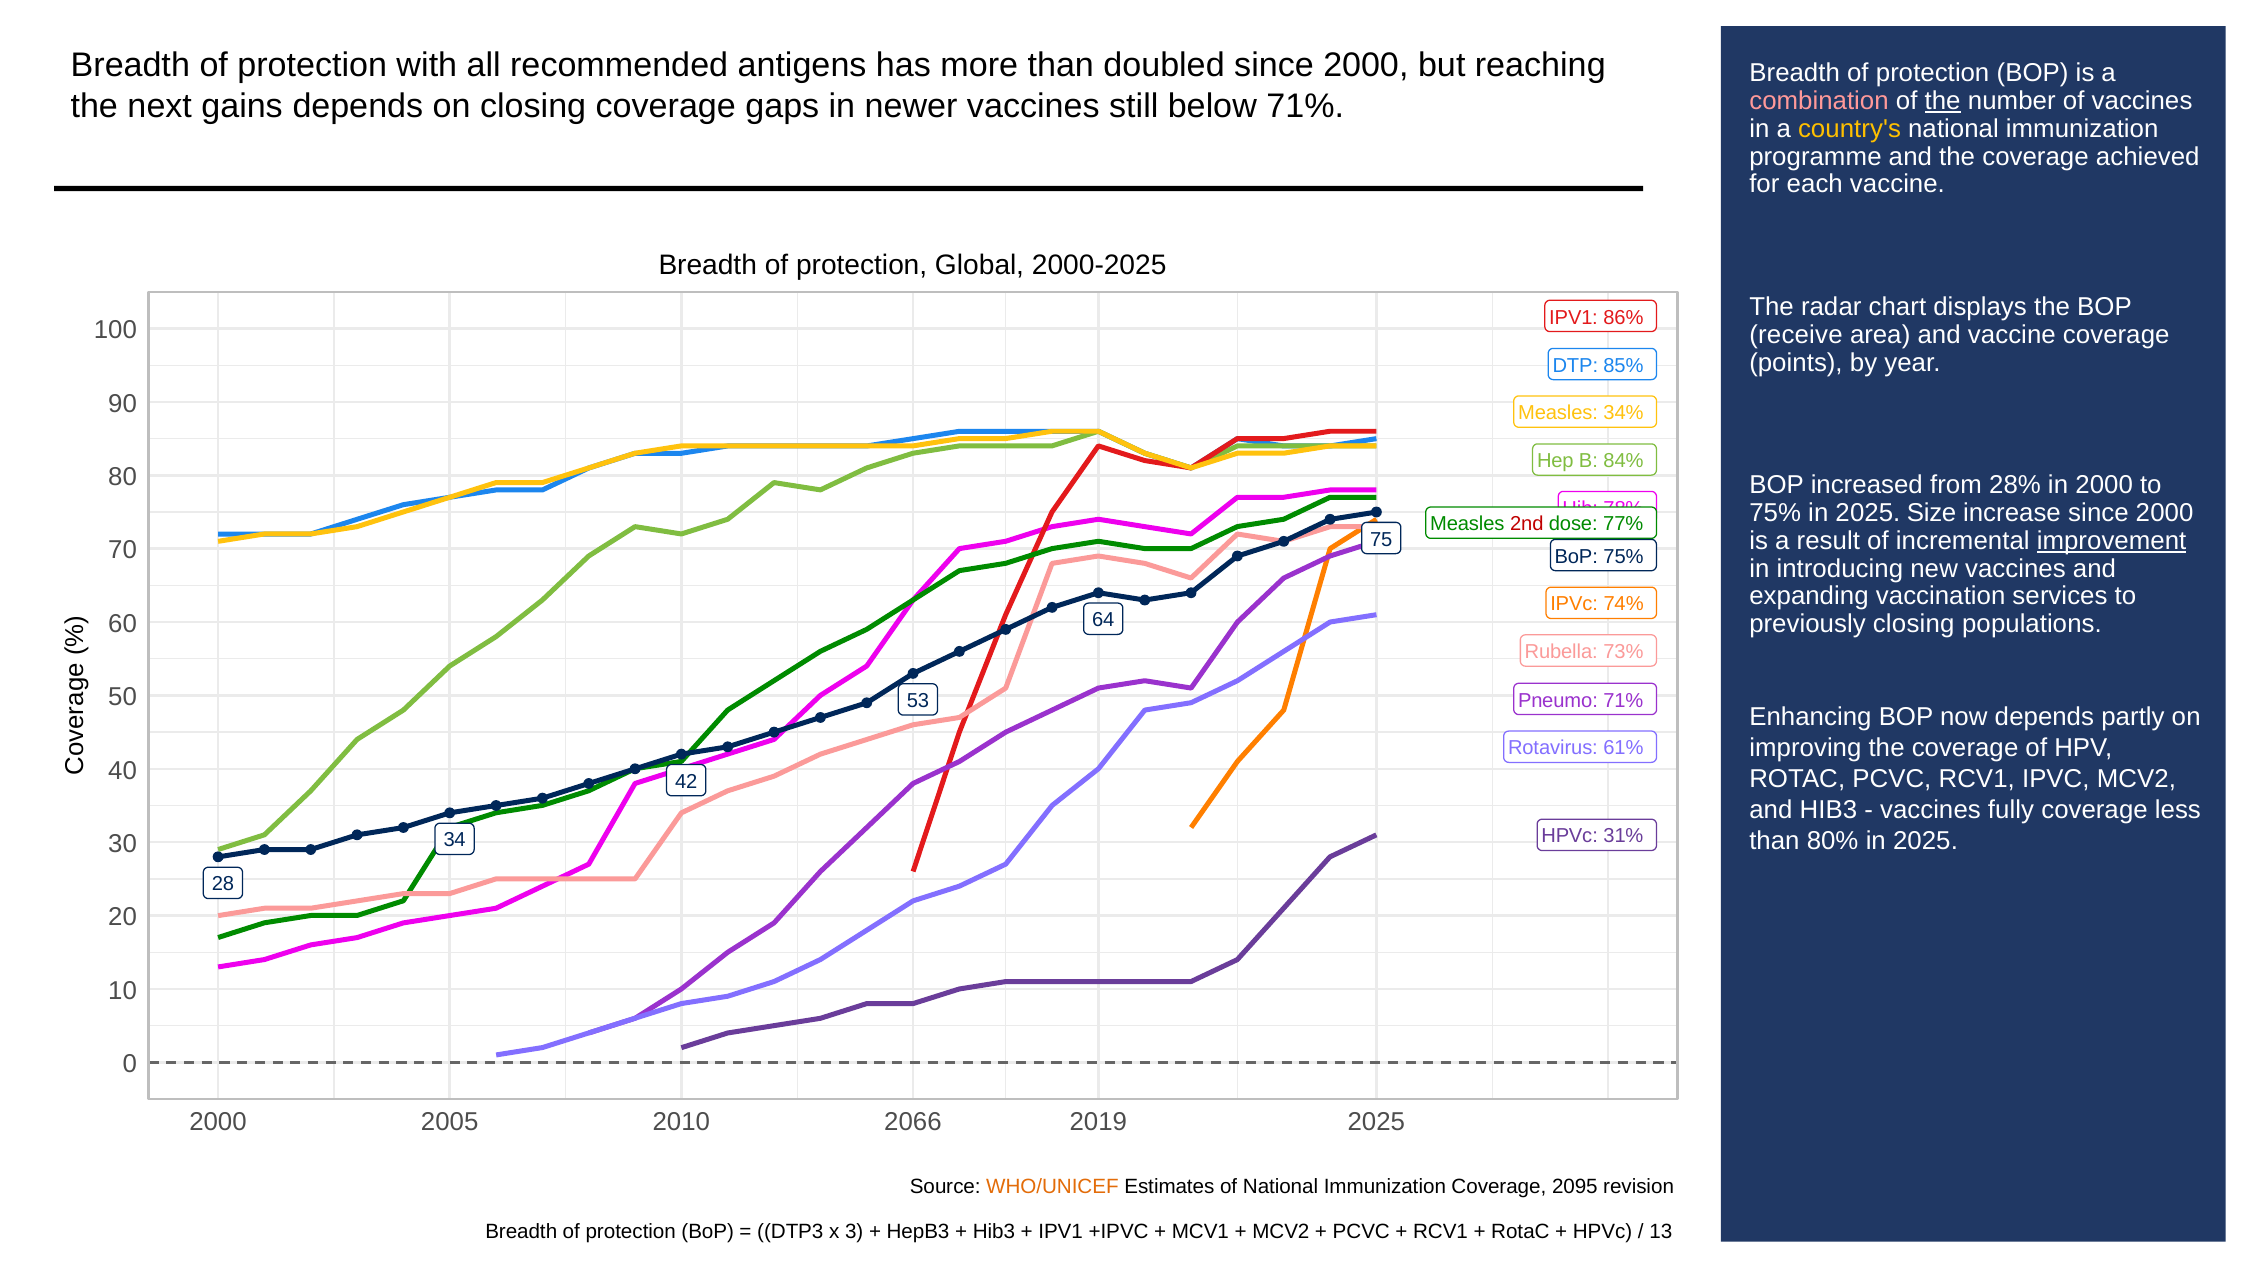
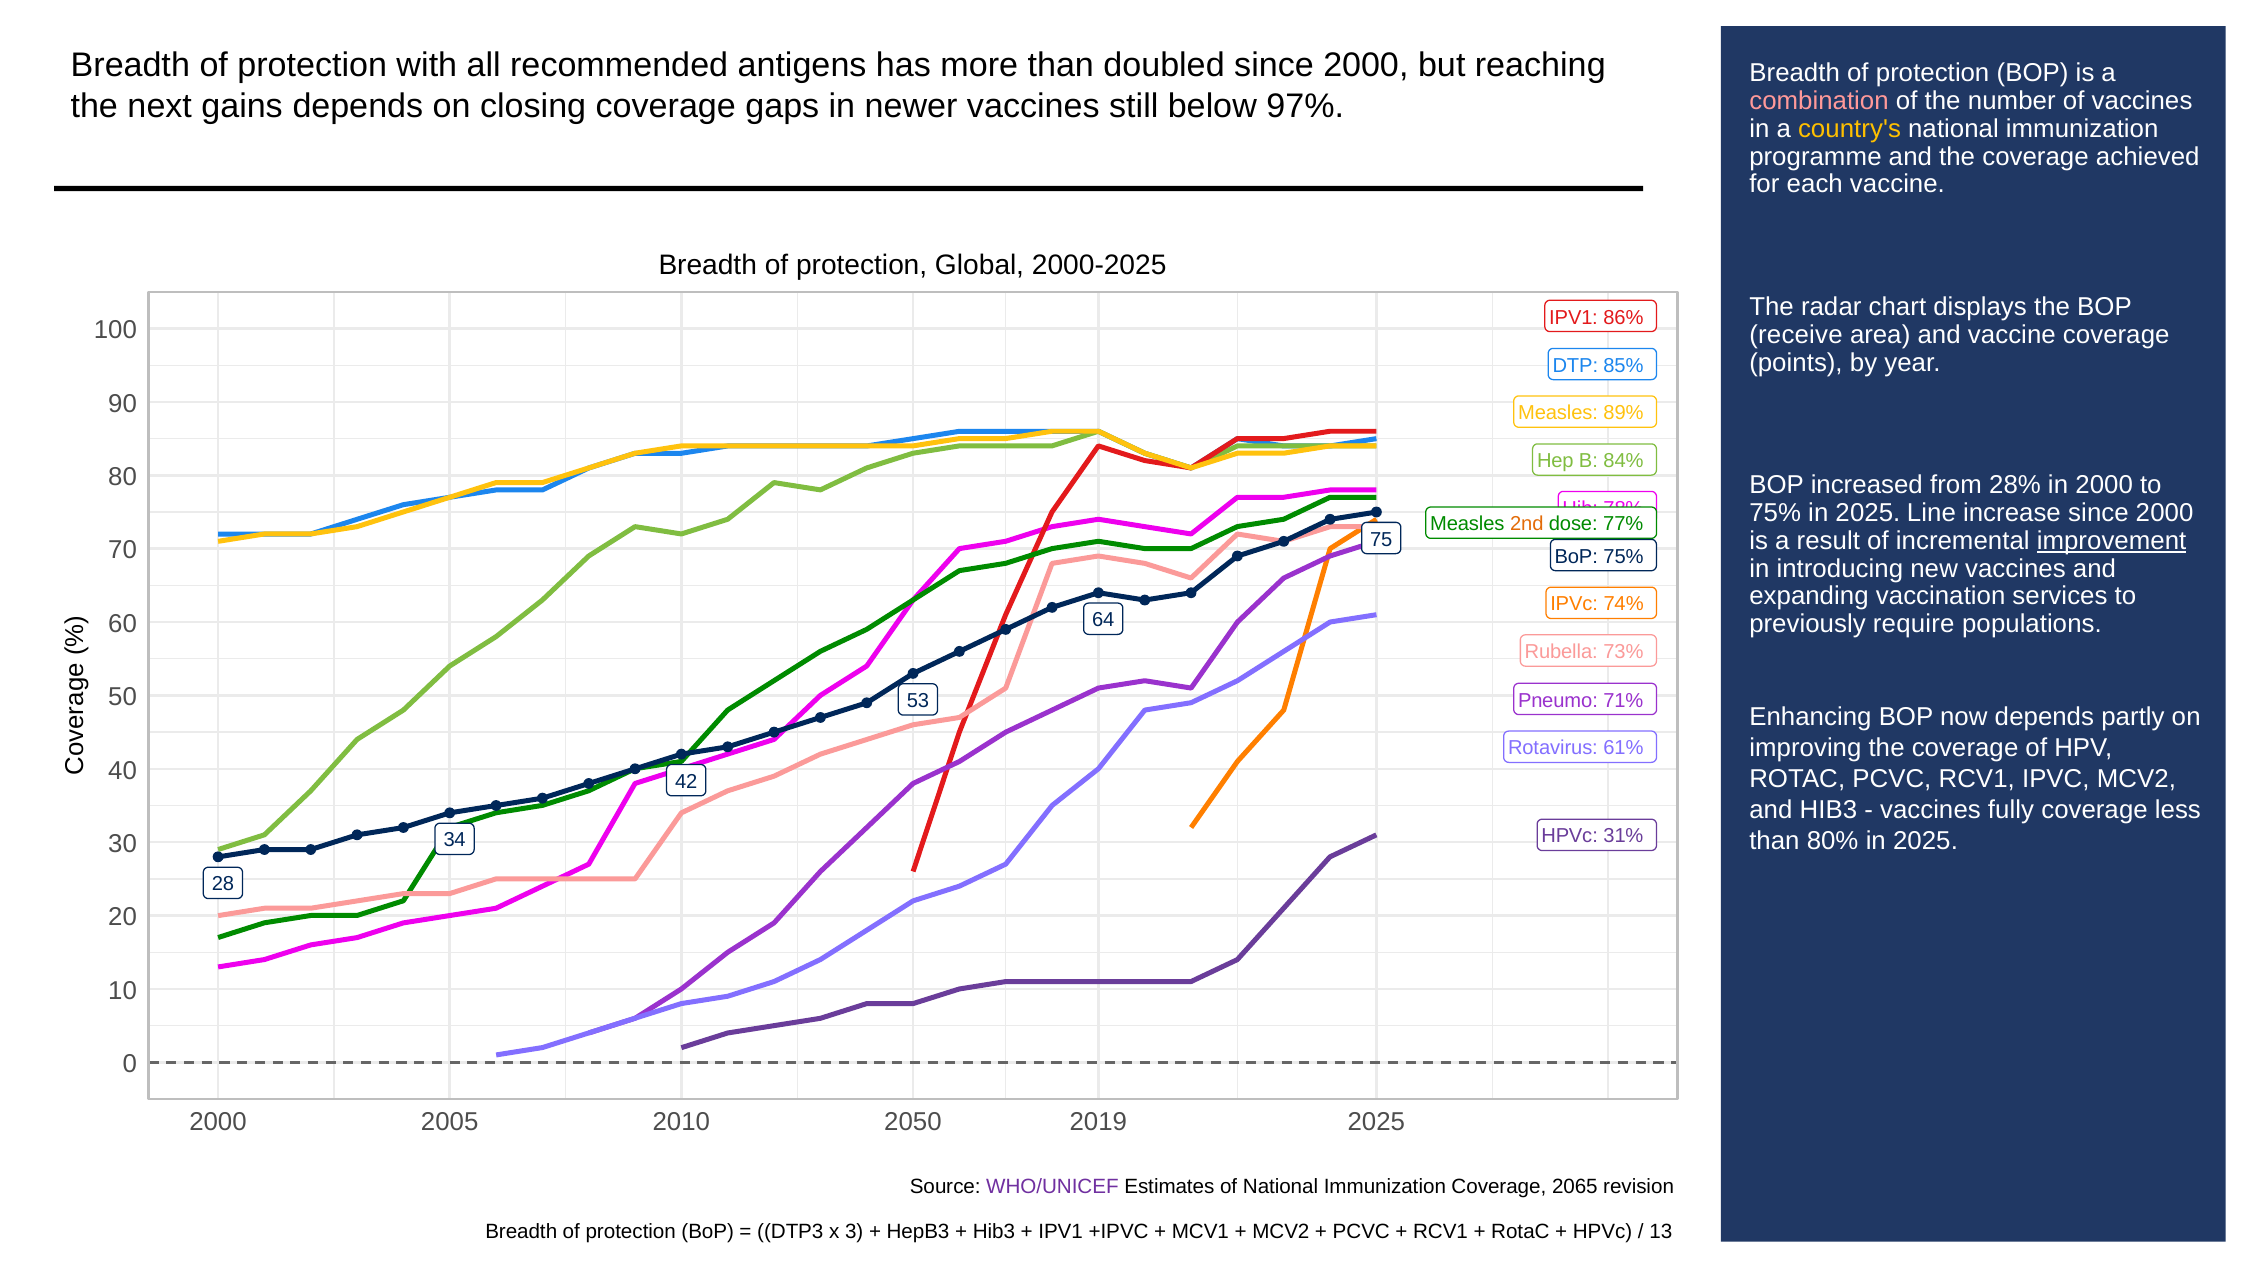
the at (1943, 101) underline: present -> none
below 71%: 71% -> 97%
34%: 34% -> 89%
Size: Size -> Line
2nd colour: red -> orange
previously closing: closing -> require
2066: 2066 -> 2050
WHO/UNICEF colour: orange -> purple
2095: 2095 -> 2065
